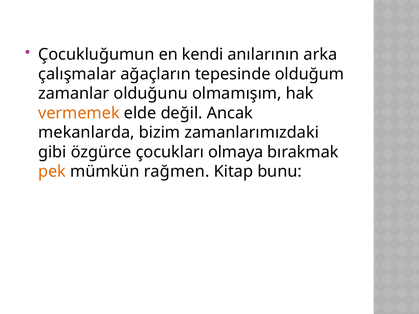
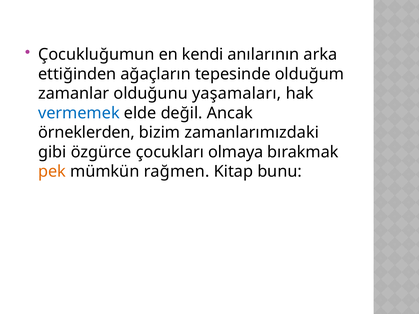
çalışmalar: çalışmalar -> ettiğinden
olmamışım: olmamışım -> yaşamaları
vermemek colour: orange -> blue
mekanlarda: mekanlarda -> örneklerden
